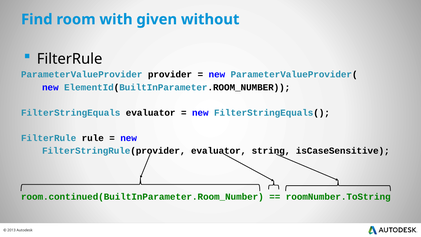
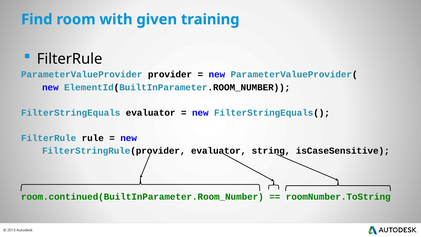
without: without -> training
